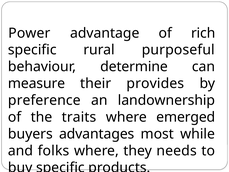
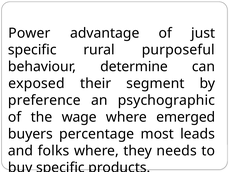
rich: rich -> just
measure: measure -> exposed
provides: provides -> segment
landownership: landownership -> psychographic
traits: traits -> wage
advantages: advantages -> percentage
while: while -> leads
